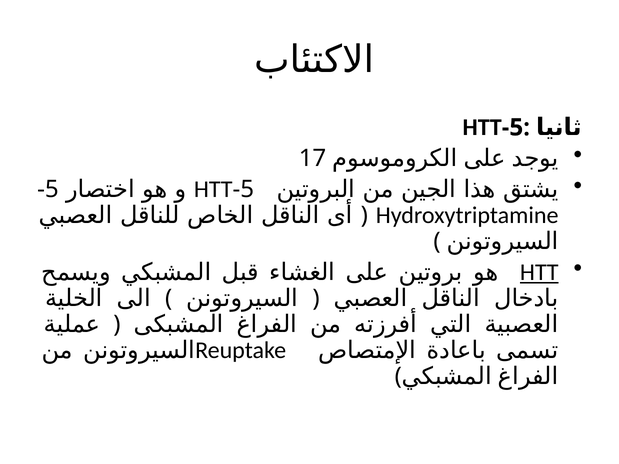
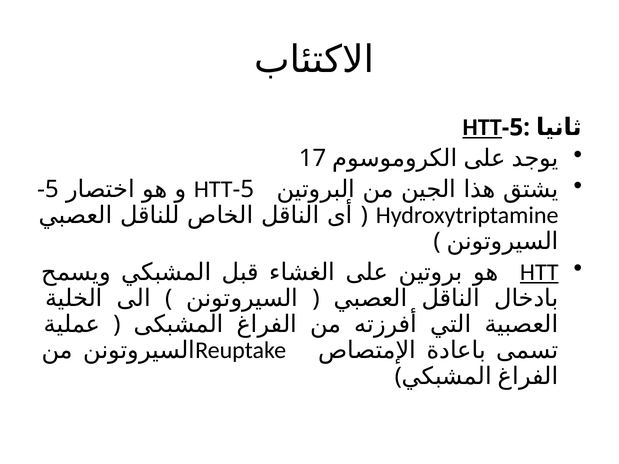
HTT at (482, 128) underline: none -> present
